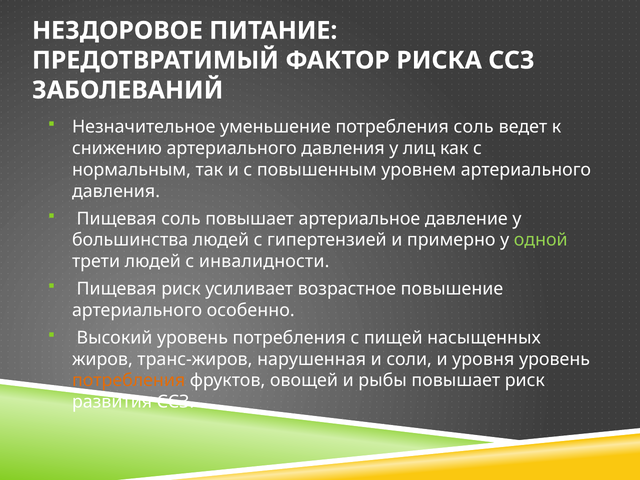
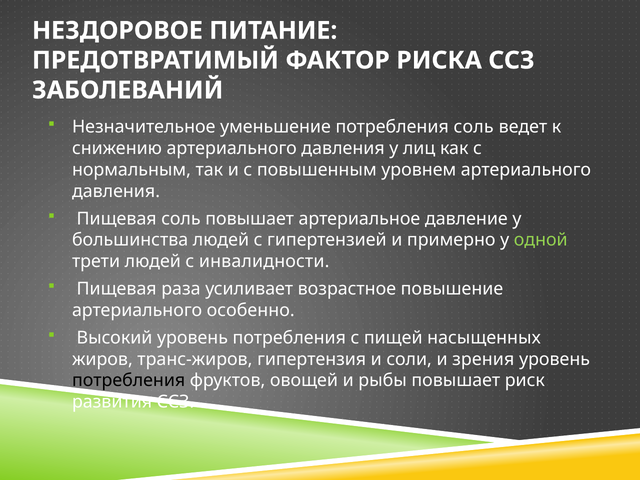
Пищевая риск: риск -> раза
нарушенная: нарушенная -> гипертензия
уровня: уровня -> зрения
потребления at (129, 381) colour: orange -> black
